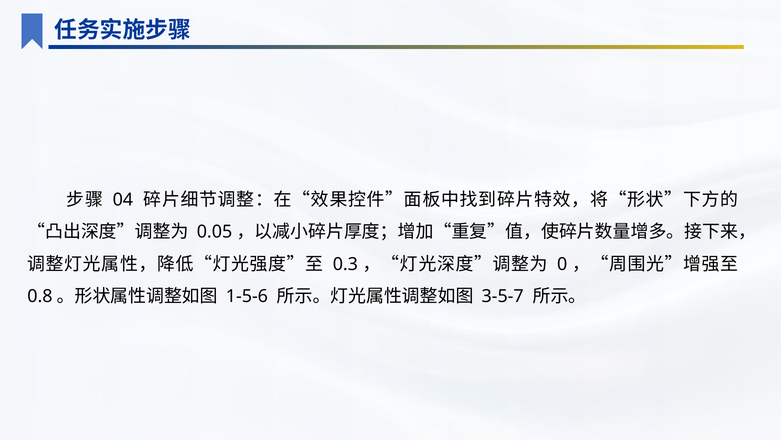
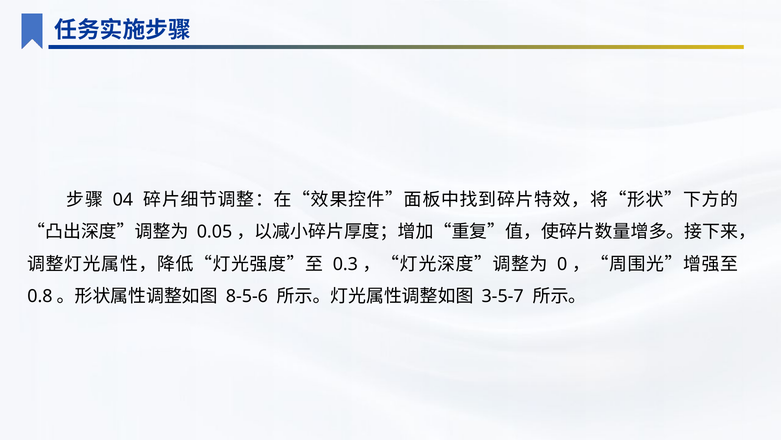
1-5-6: 1-5-6 -> 8-5-6
